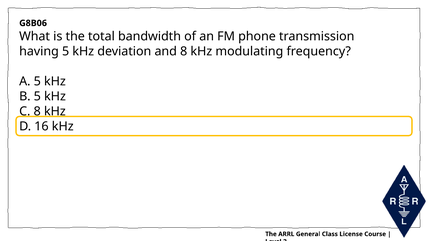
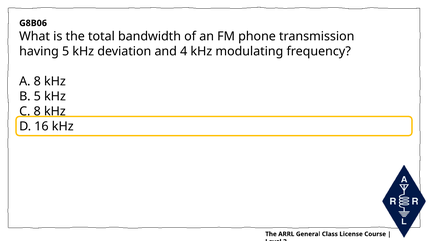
and 8: 8 -> 4
A 5: 5 -> 8
